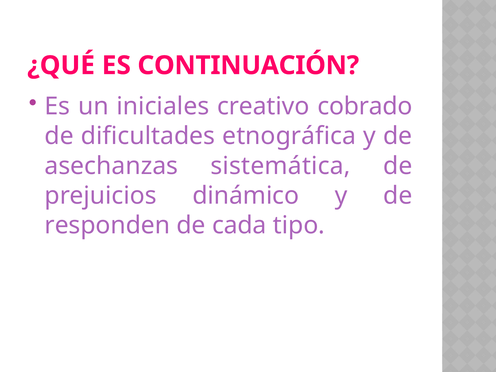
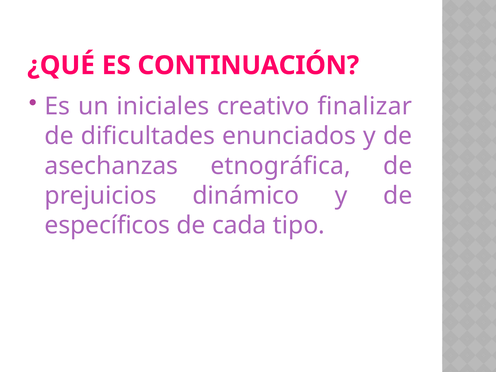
cobrado: cobrado -> finalizar
etnográfica: etnográfica -> enunciados
sistemática: sistemática -> etnográfica
responden: responden -> específicos
